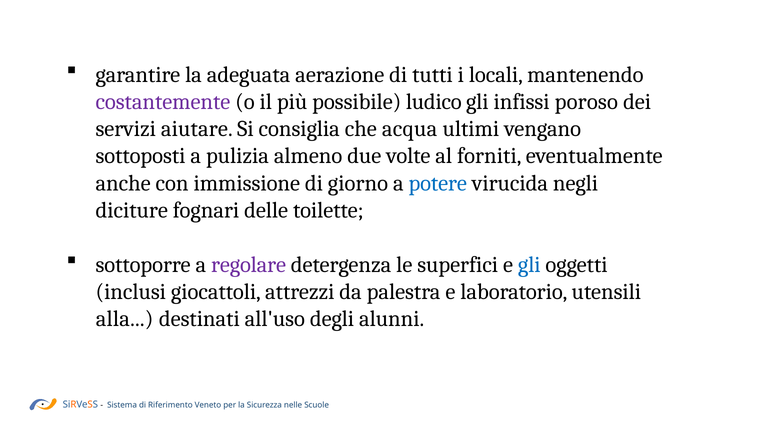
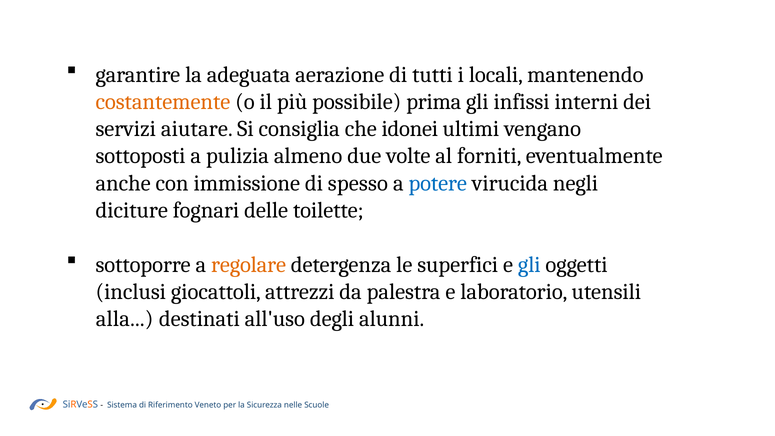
costantemente colour: purple -> orange
ludico: ludico -> prima
poroso: poroso -> interni
acqua: acqua -> idonei
giorno: giorno -> spesso
regolare colour: purple -> orange
